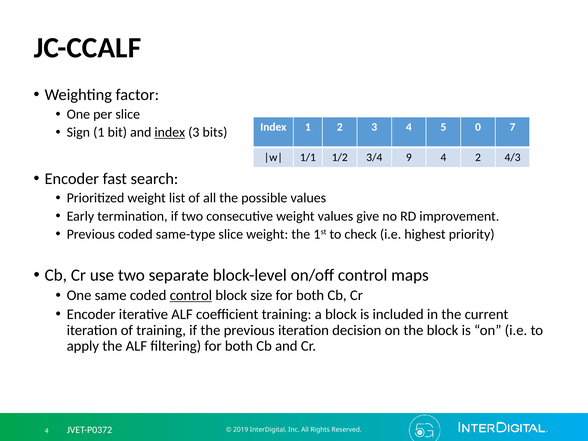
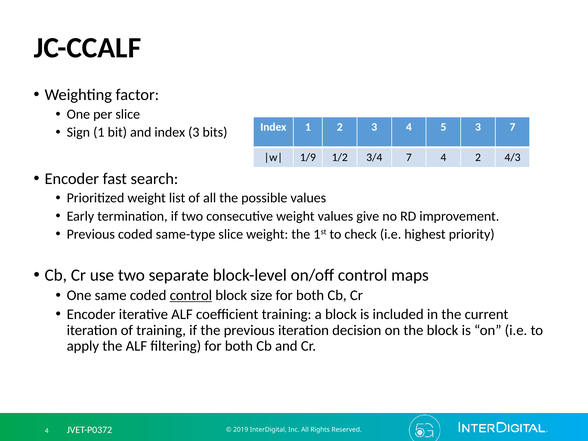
5 0: 0 -> 3
index at (170, 132) underline: present -> none
1/1: 1/1 -> 1/9
3/4 9: 9 -> 7
